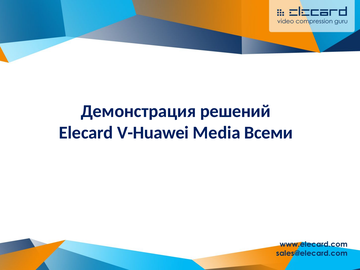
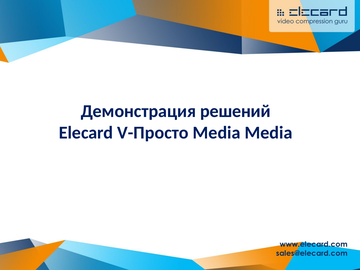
V-Huawei: V-Huawei -> V-Просто
Media Всеми: Всеми -> Media
